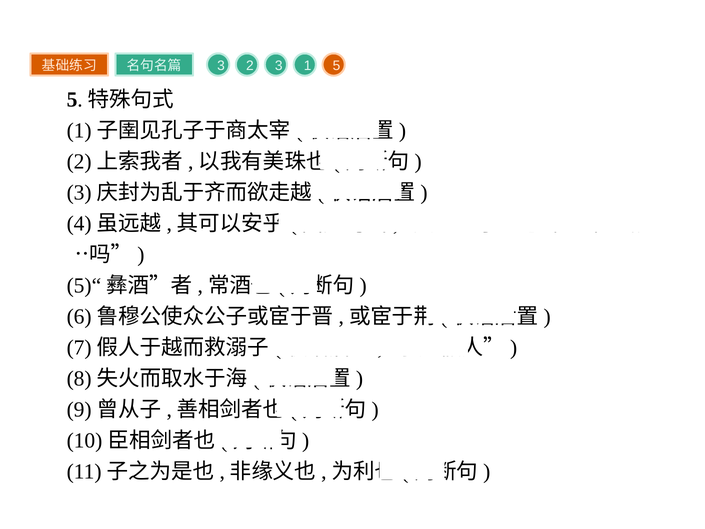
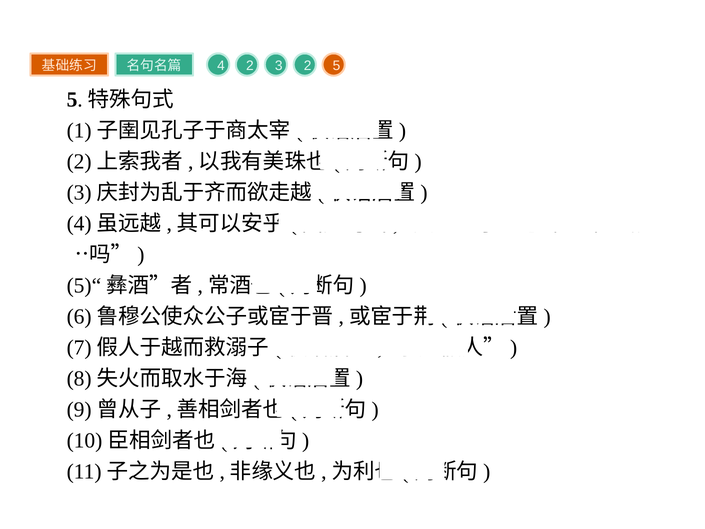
3 at (221, 65): 3 -> 4
3 1: 1 -> 2
